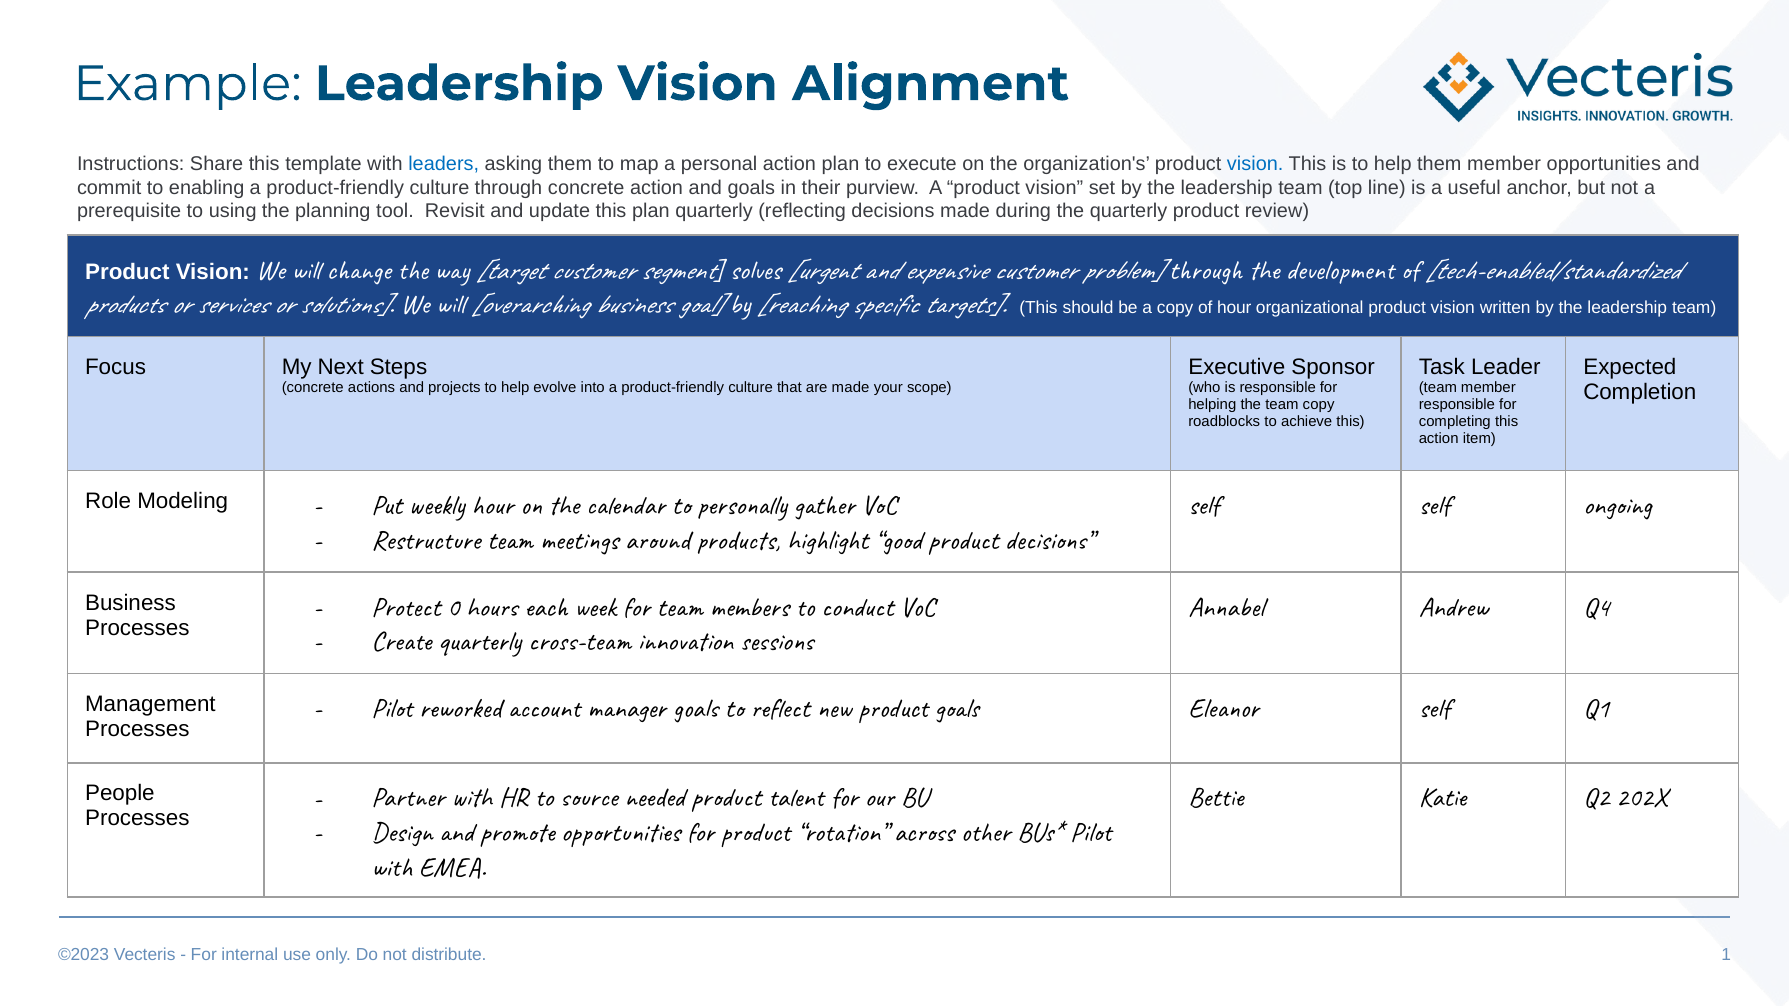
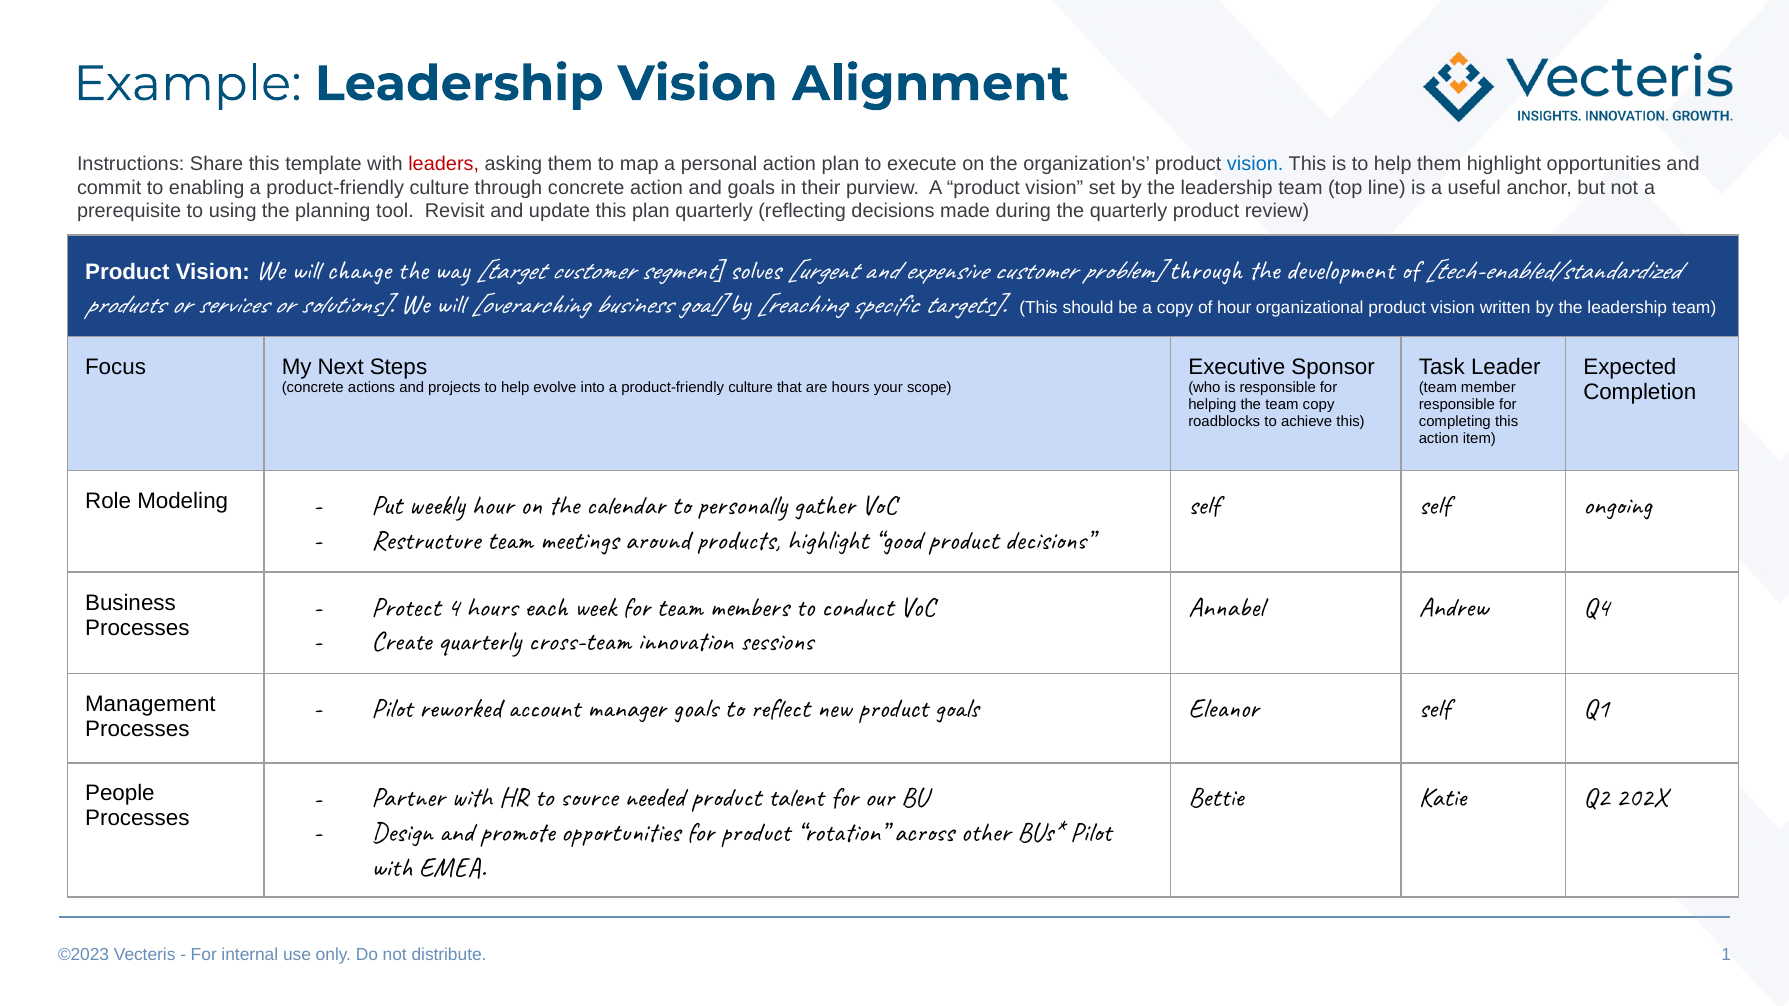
leaders colour: blue -> red
them member: member -> highlight
are made: made -> hours
0: 0 -> 4
